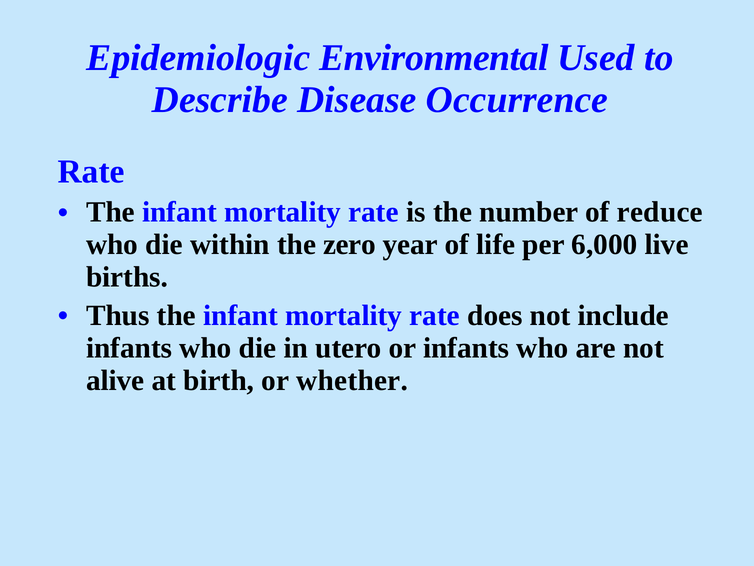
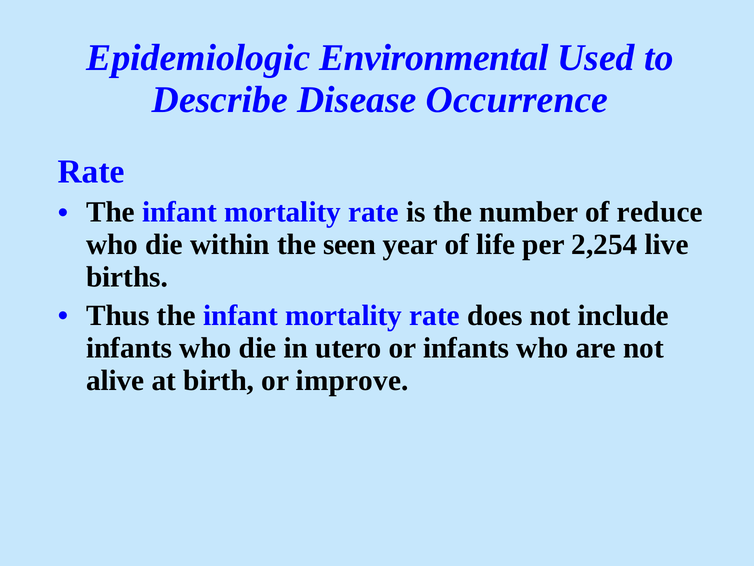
zero: zero -> seen
6,000: 6,000 -> 2,254
whether: whether -> improve
